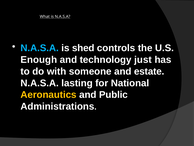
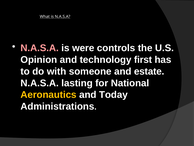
N.A.S.A at (40, 48) colour: light blue -> pink
shed: shed -> were
Enough: Enough -> Opinion
just: just -> first
Public: Public -> Today
